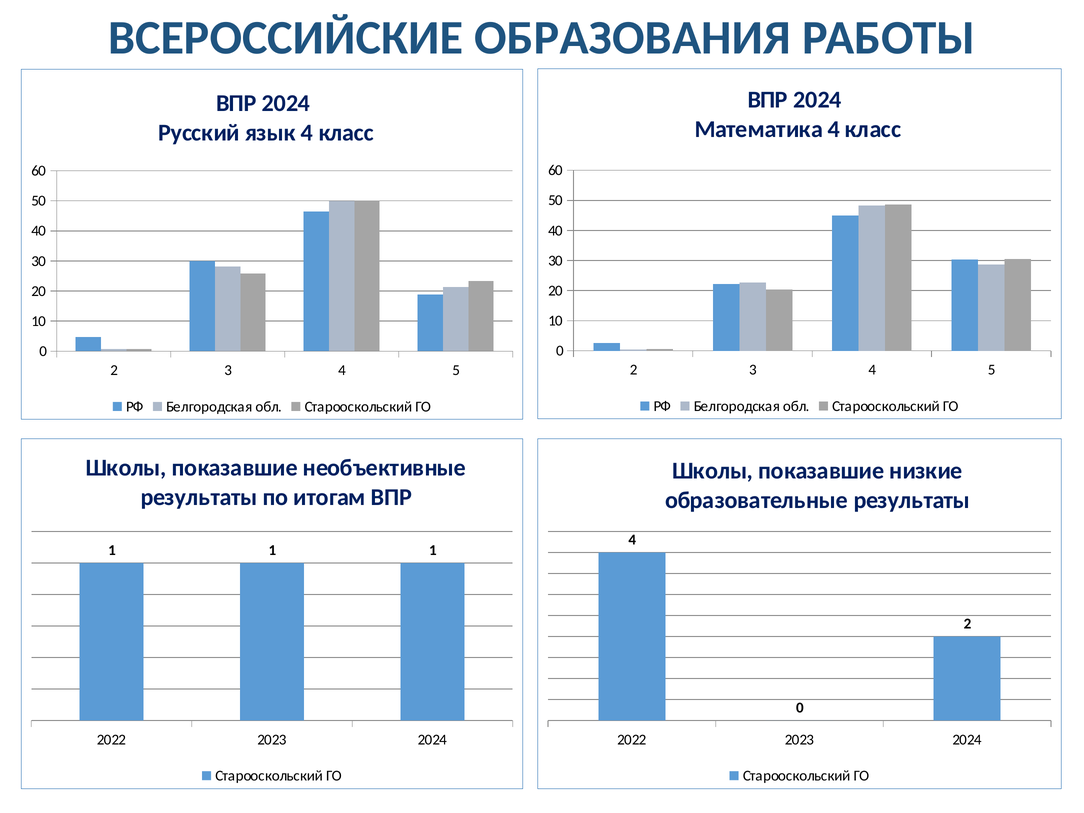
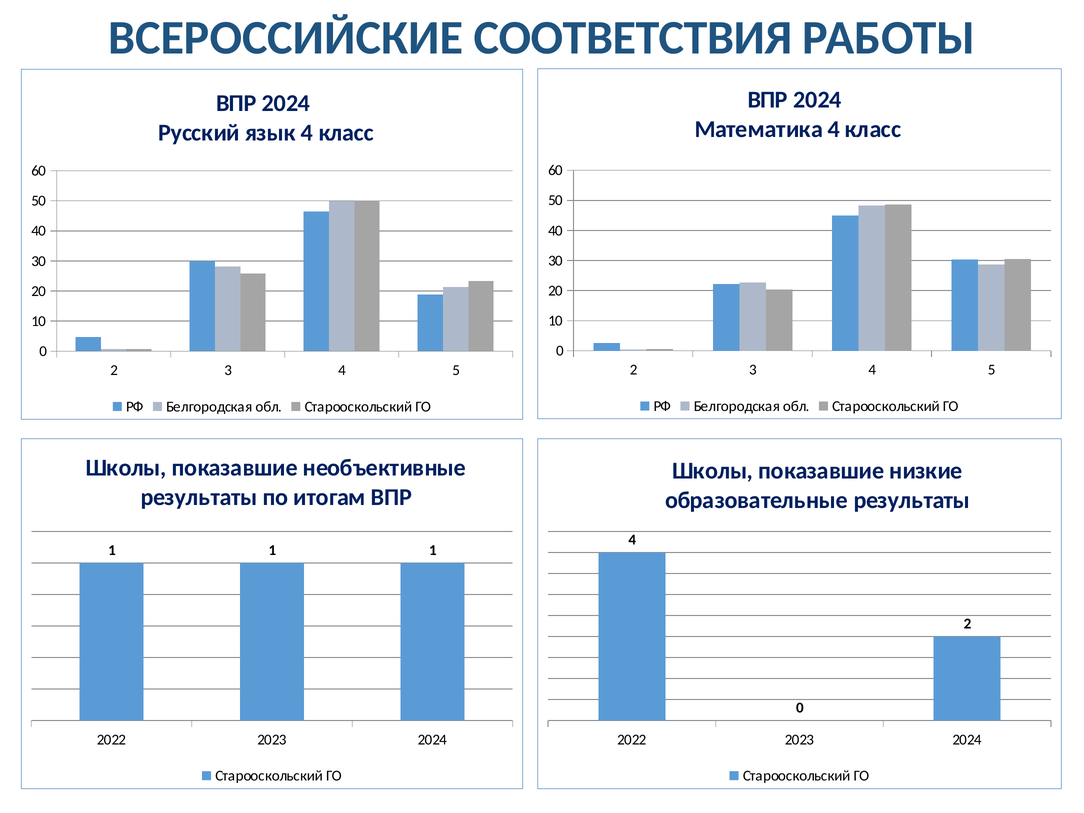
ОБРАЗОВАНИЯ: ОБРАЗОВАНИЯ -> СООТВЕТСТВИЯ
